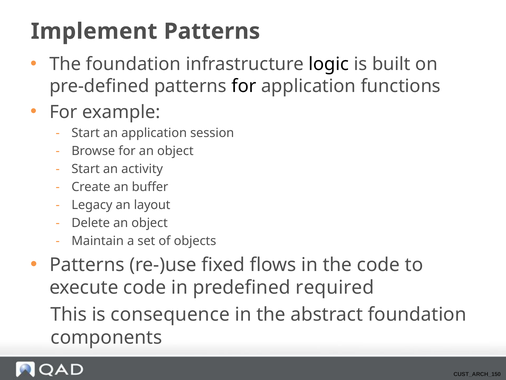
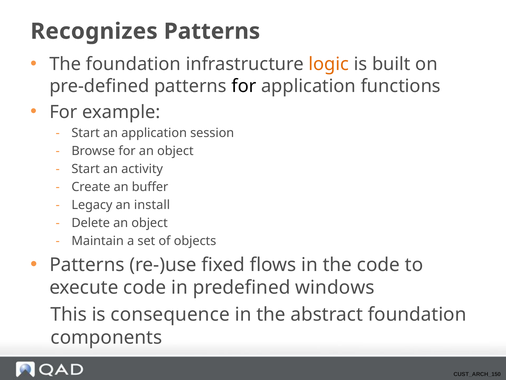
Implement: Implement -> Recognizes
logic colour: black -> orange
layout: layout -> install
required: required -> windows
